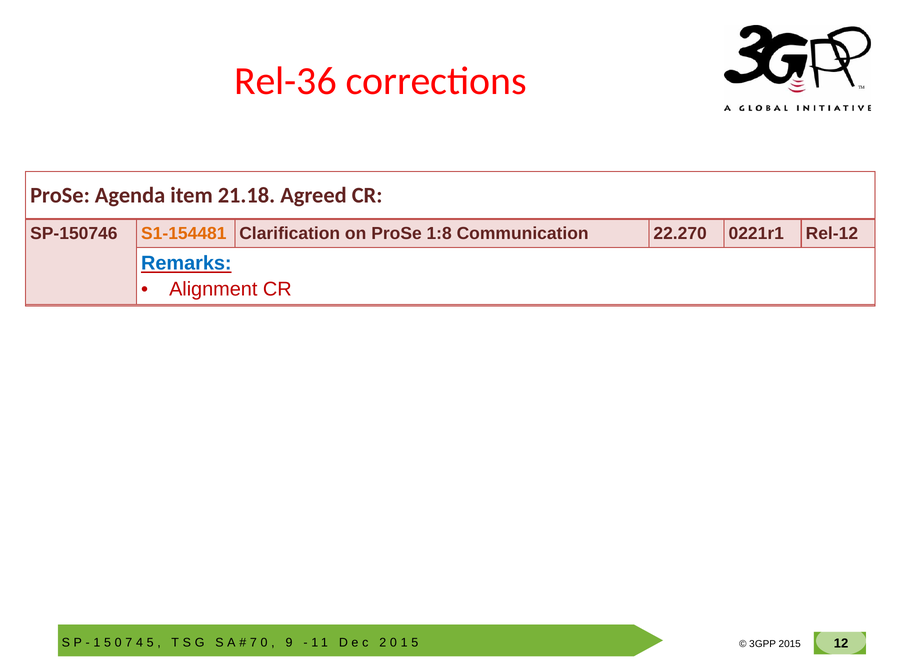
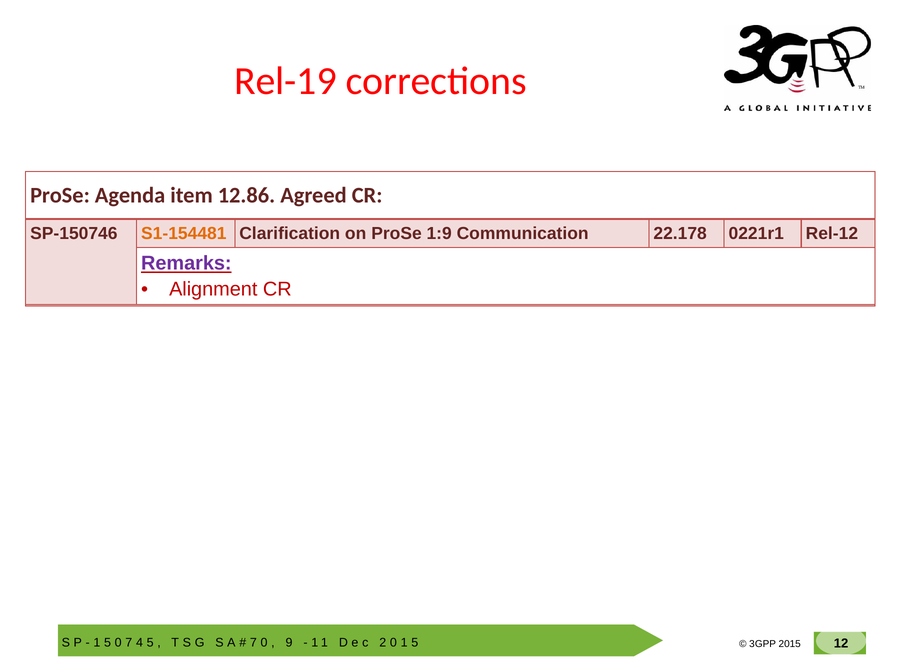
Rel-36: Rel-36 -> Rel-19
21.18: 21.18 -> 12.86
1:8: 1:8 -> 1:9
22.270: 22.270 -> 22.178
Remarks colour: blue -> purple
